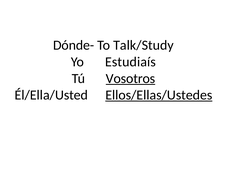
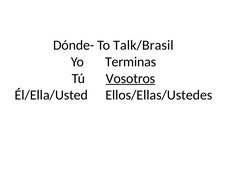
Talk/Study: Talk/Study -> Talk/Brasil
Estudiaís: Estudiaís -> Terminas
Ellos/Ellas/Ustedes underline: present -> none
